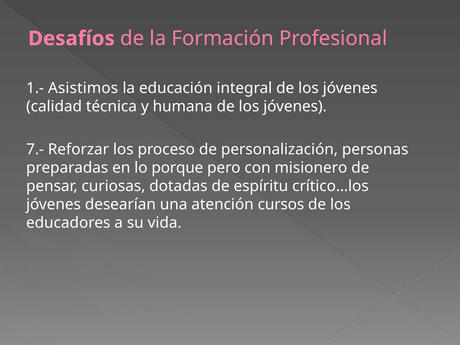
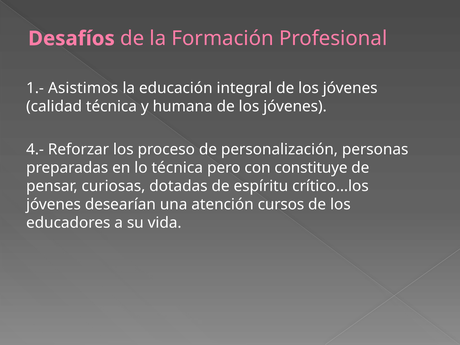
7.-: 7.- -> 4.-
lo porque: porque -> técnica
misionero: misionero -> constituye
